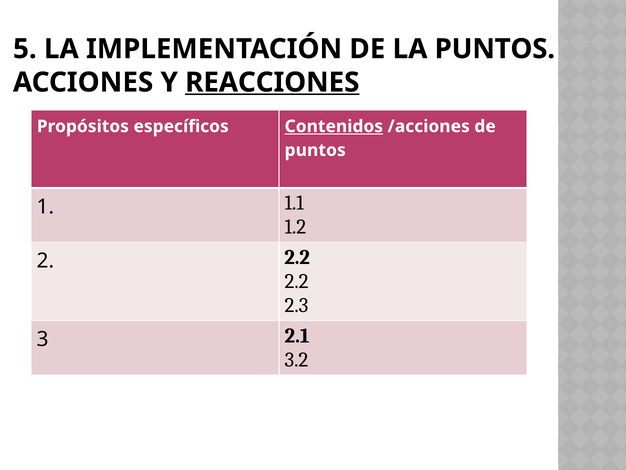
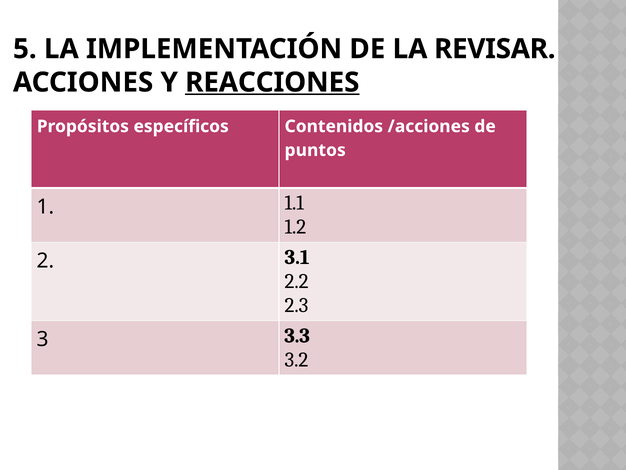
LA PUNTOS: PUNTOS -> REVISAR
Contenidos underline: present -> none
2 2.2: 2.2 -> 3.1
2.1: 2.1 -> 3.3
